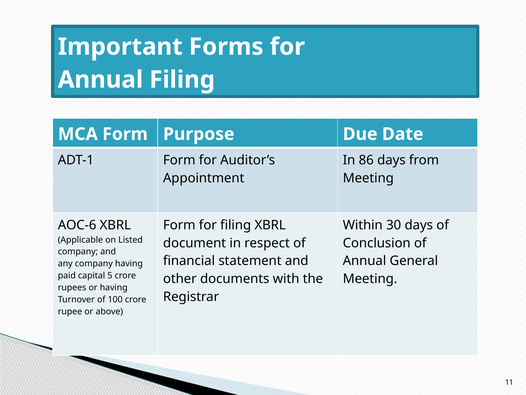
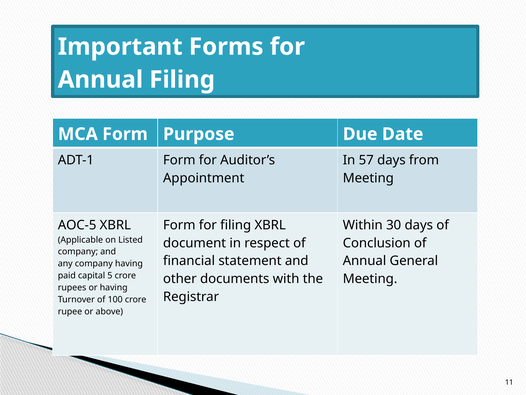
86: 86 -> 57
AOC-6: AOC-6 -> AOC-5
